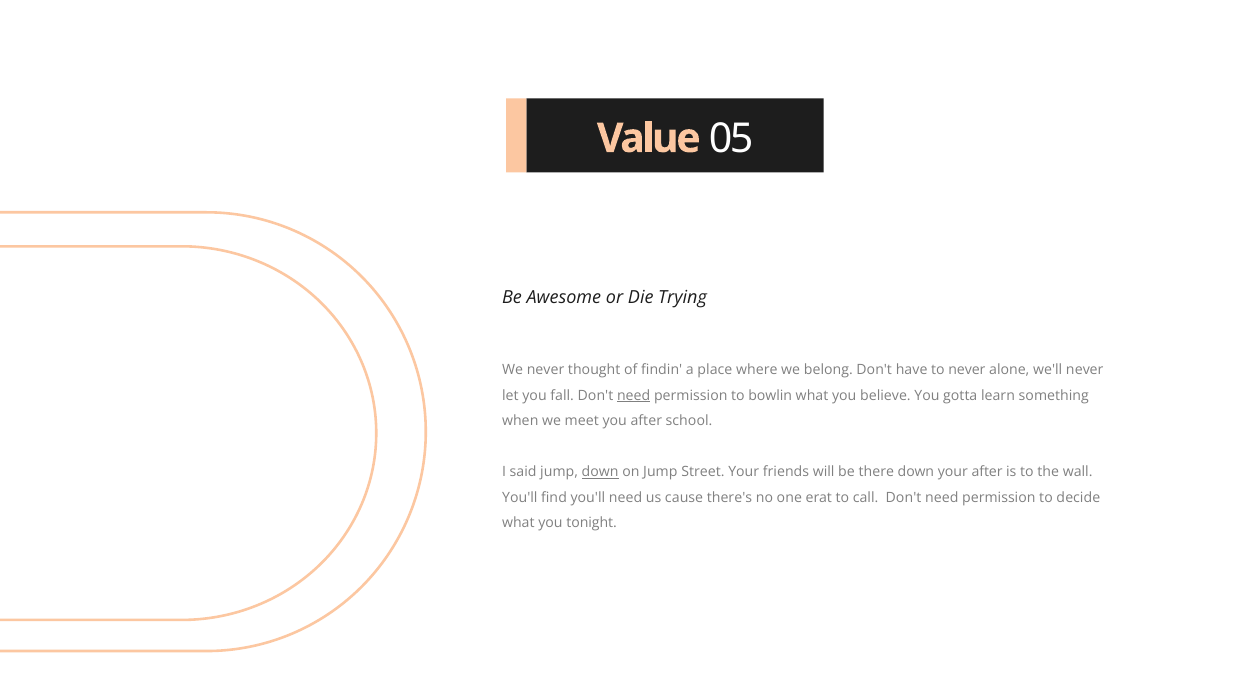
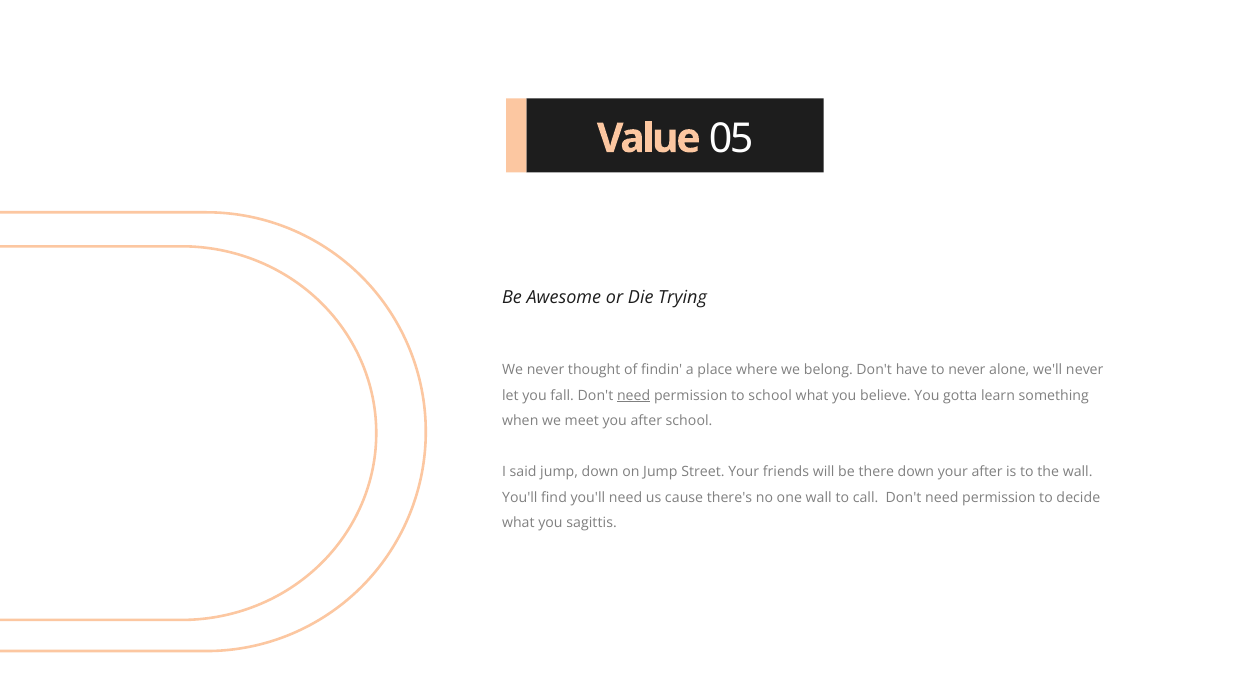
to bowlin: bowlin -> school
down at (600, 472) underline: present -> none
one erat: erat -> wall
tonight: tonight -> sagittis
